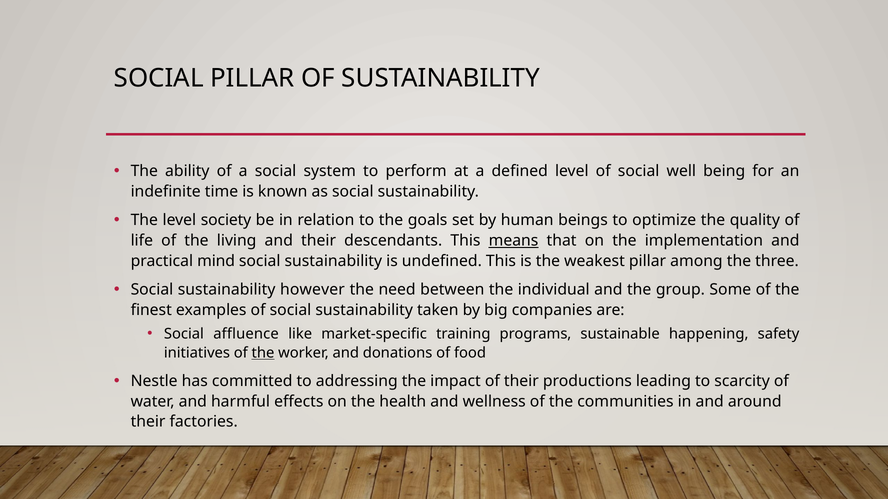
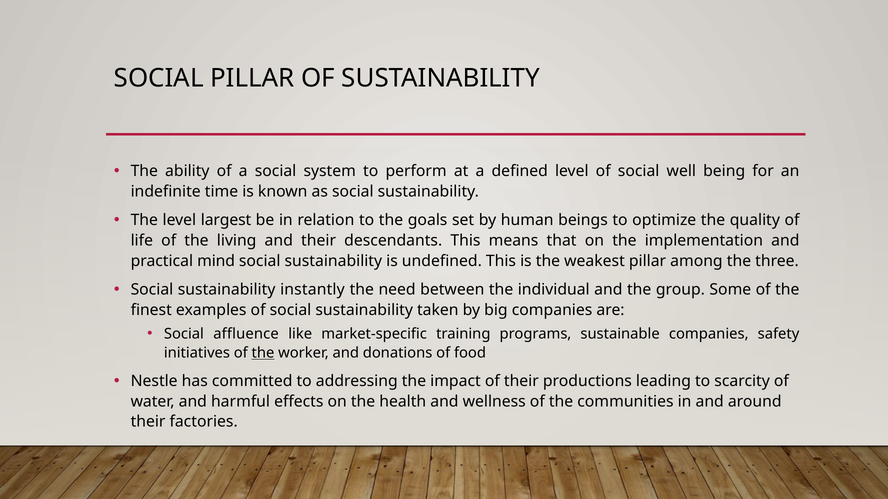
society: society -> largest
means underline: present -> none
however: however -> instantly
sustainable happening: happening -> companies
